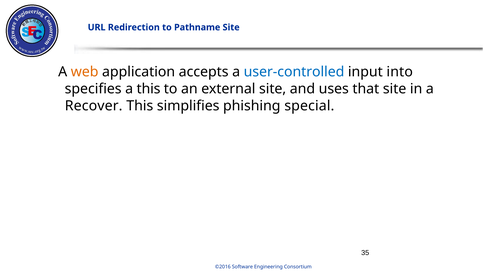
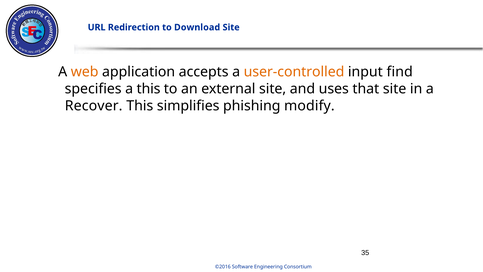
Pathname: Pathname -> Download
user-controlled colour: blue -> orange
into: into -> find
special: special -> modify
